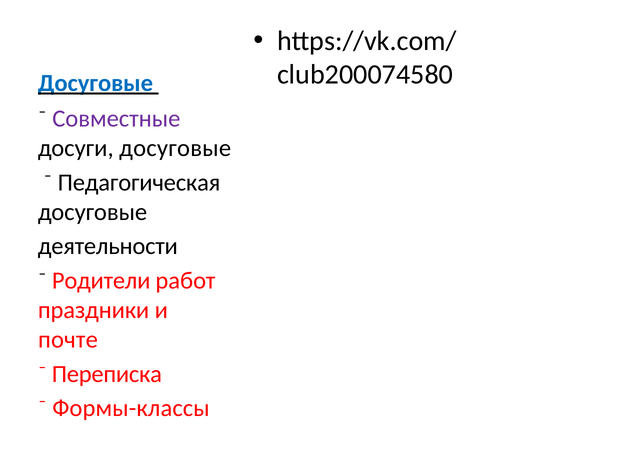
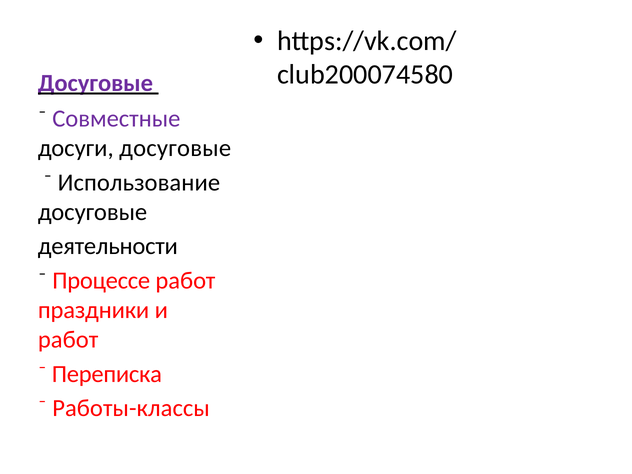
Досуговые at (95, 83) colour: blue -> purple
Педагогическая: Педагогическая -> Использование
Родители: Родители -> Процессе
почте at (68, 340): почте -> работ
Формы-классы: Формы-классы -> Работы-классы
